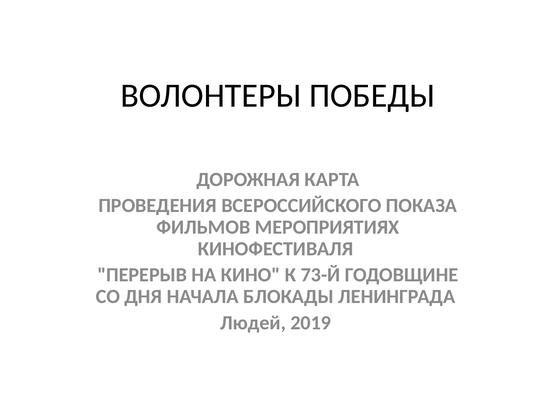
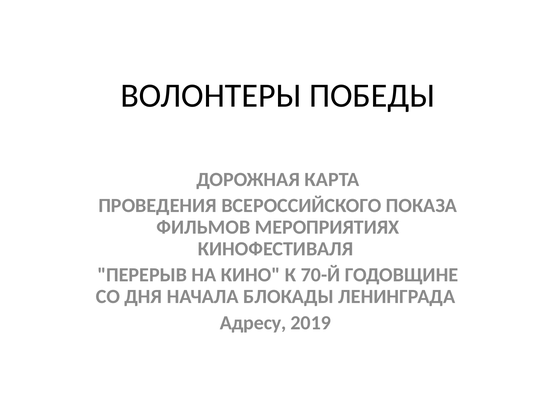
73-Й: 73-Й -> 70-Й
Людей: Людей -> Адресу
